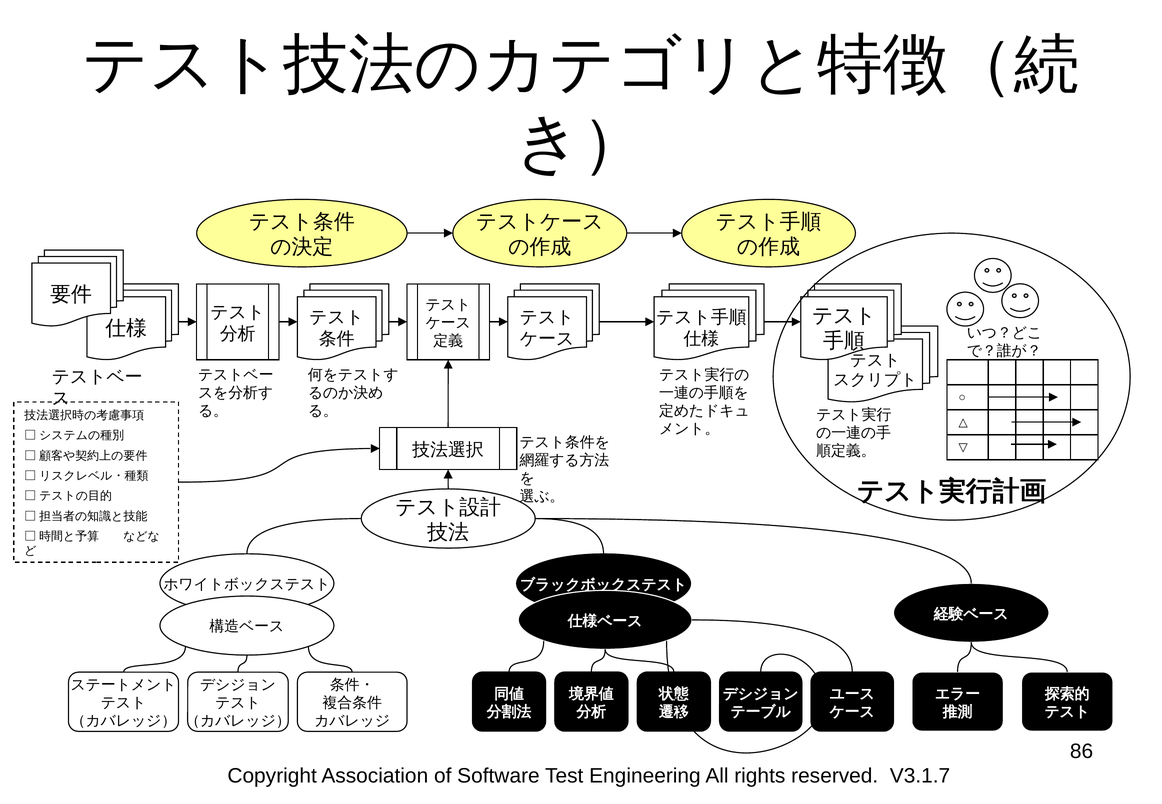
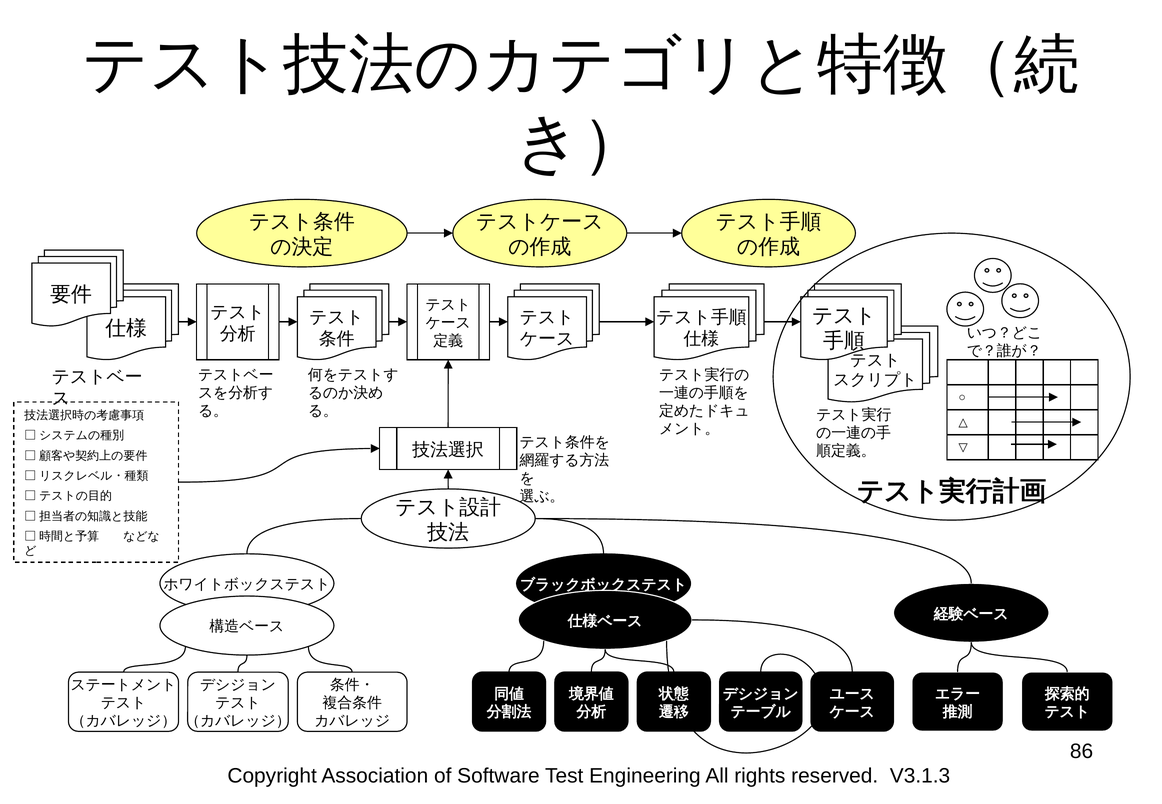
V3.1.7: V3.1.7 -> V3.1.3
